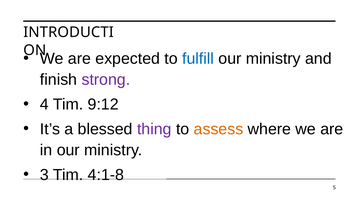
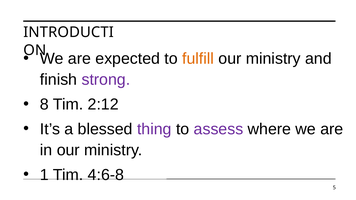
fulfill colour: blue -> orange
4: 4 -> 8
9:12: 9:12 -> 2:12
assess colour: orange -> purple
3: 3 -> 1
4:1-8: 4:1-8 -> 4:6-8
